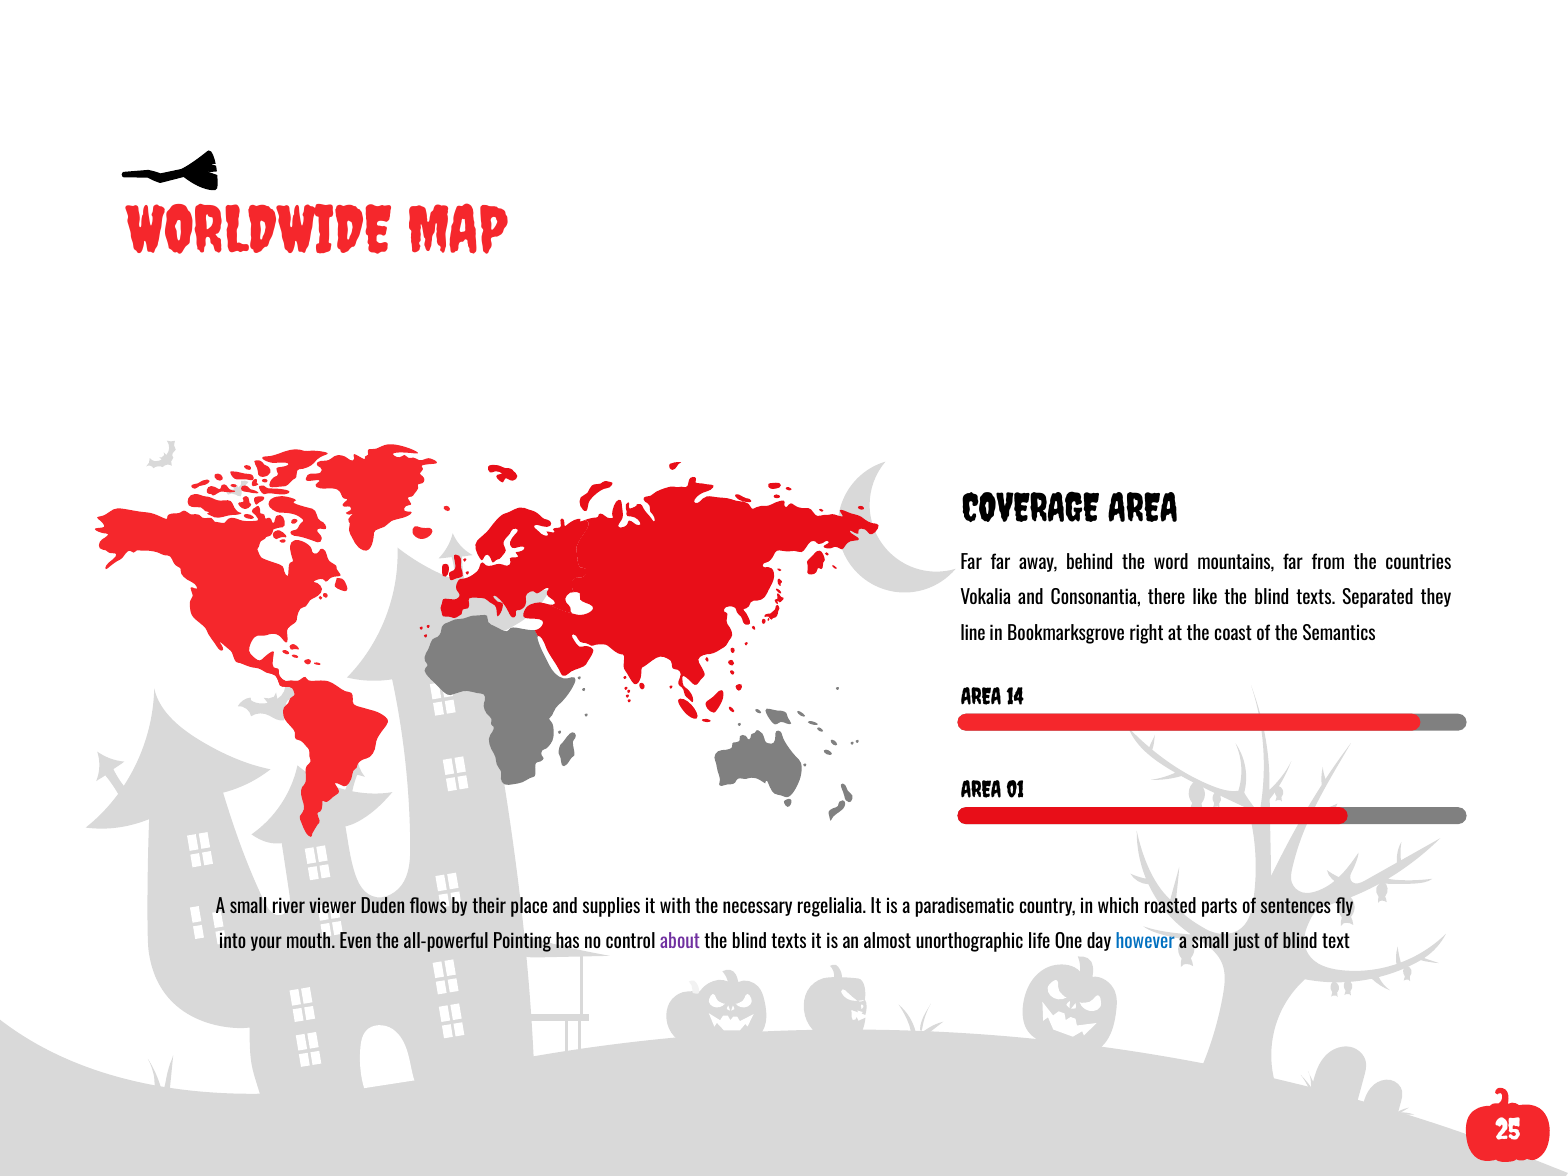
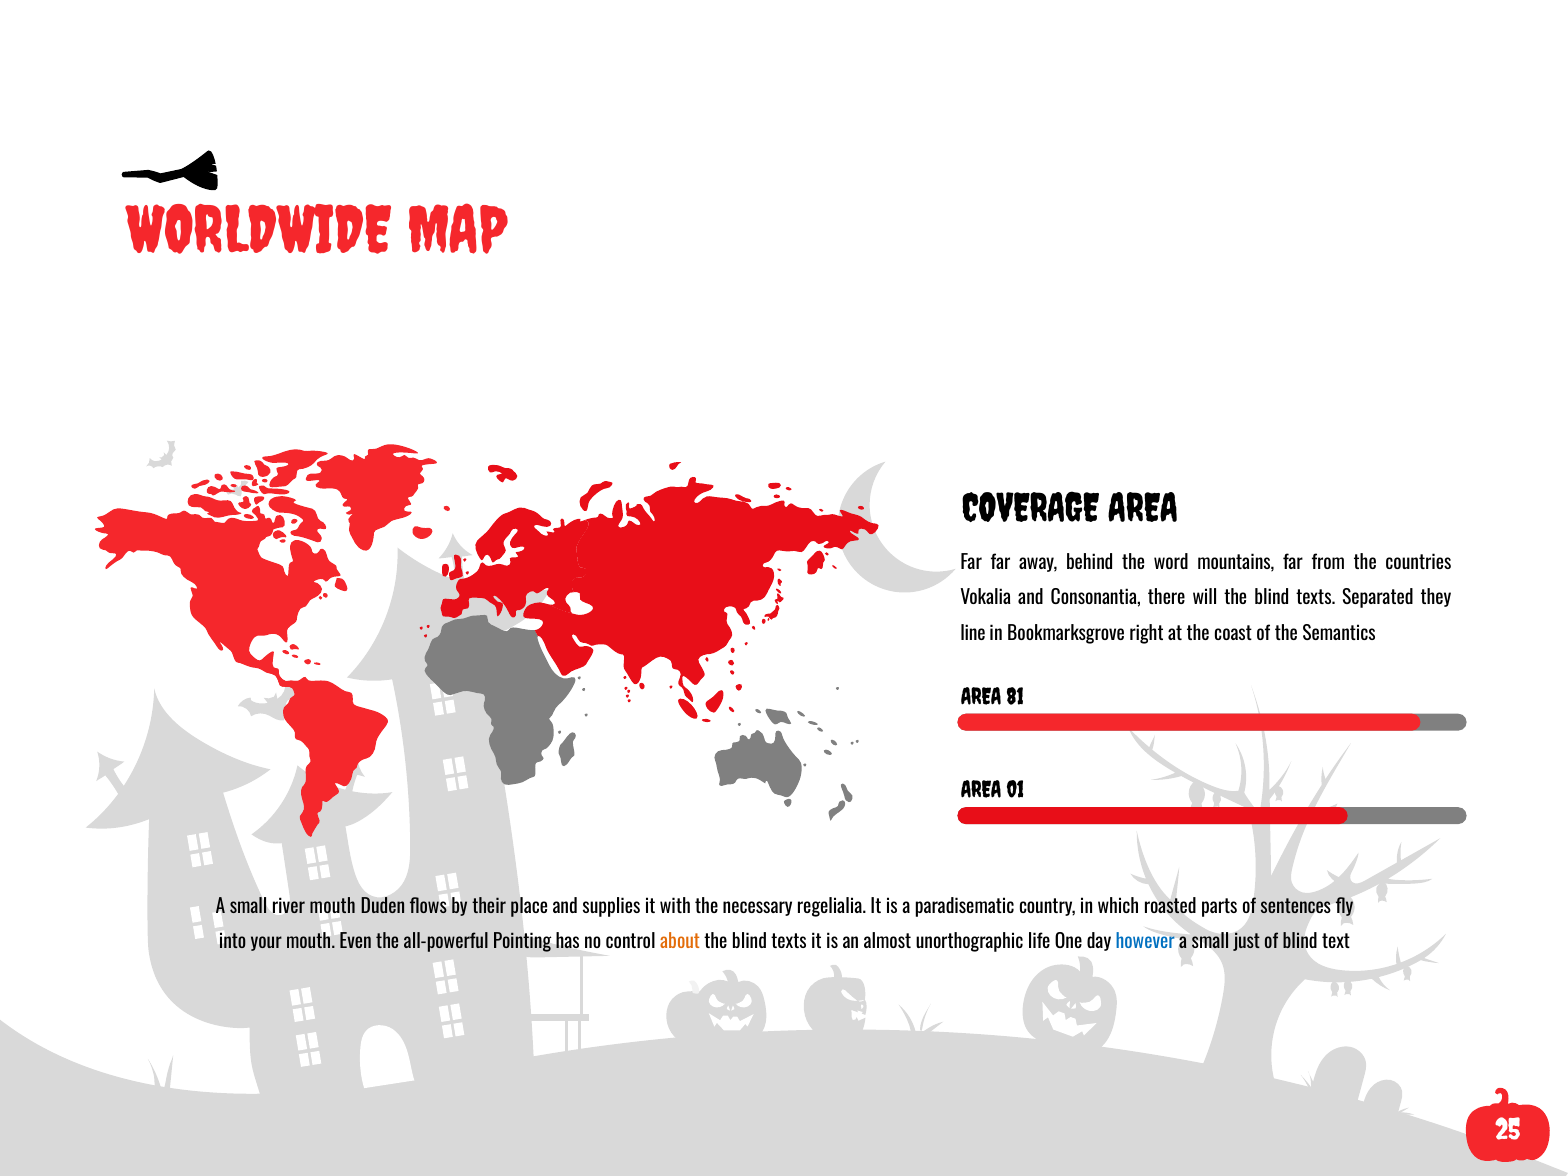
like: like -> will
14: 14 -> 81
river viewer: viewer -> mouth
about colour: purple -> orange
